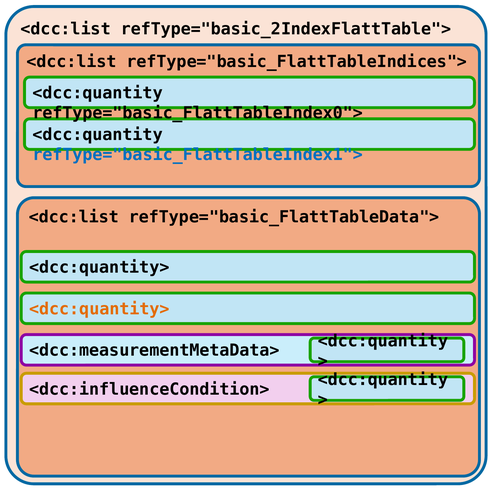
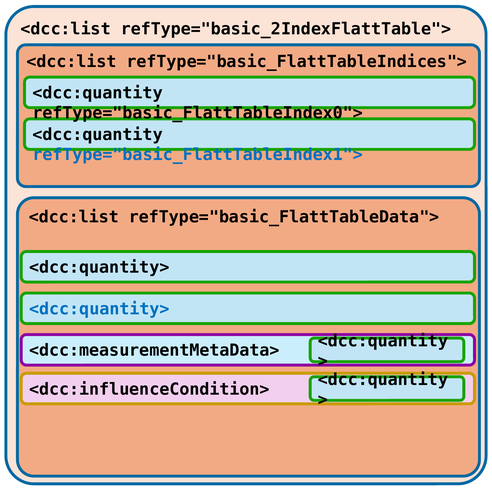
<dcc:quantity> at (99, 309) colour: orange -> blue
